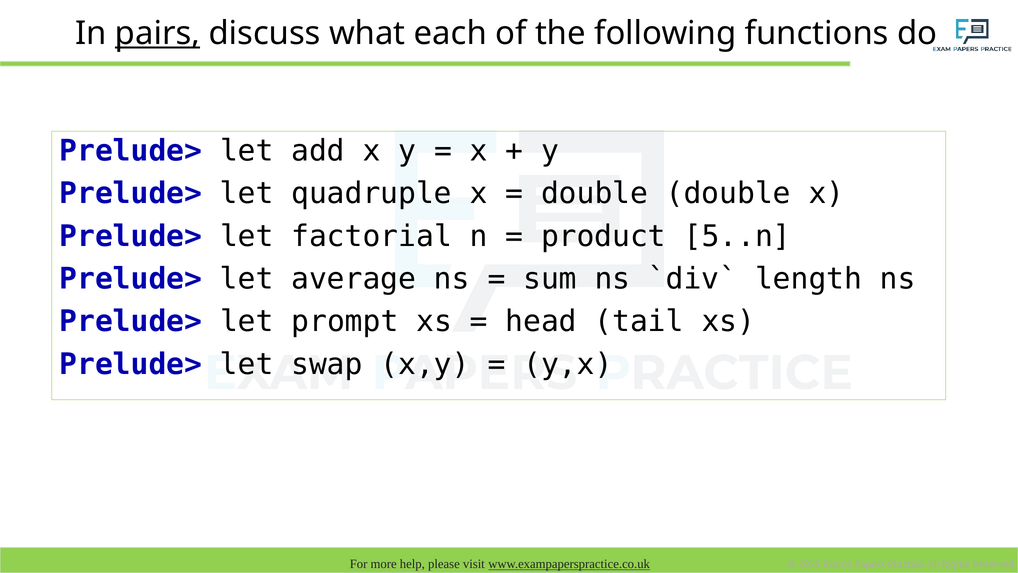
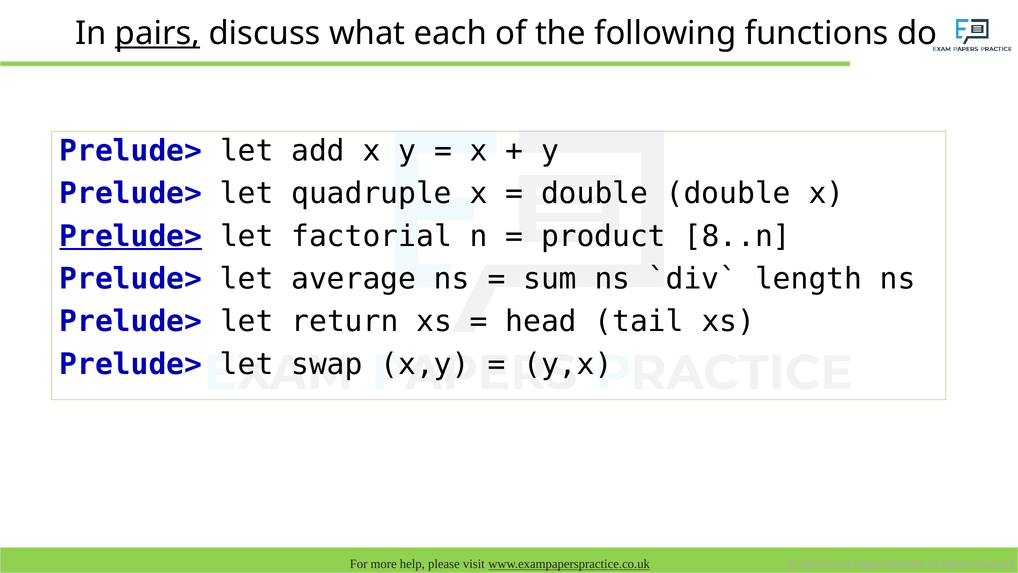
Prelude> at (131, 236) underline: none -> present
5..n: 5..n -> 8..n
prompt: prompt -> return
